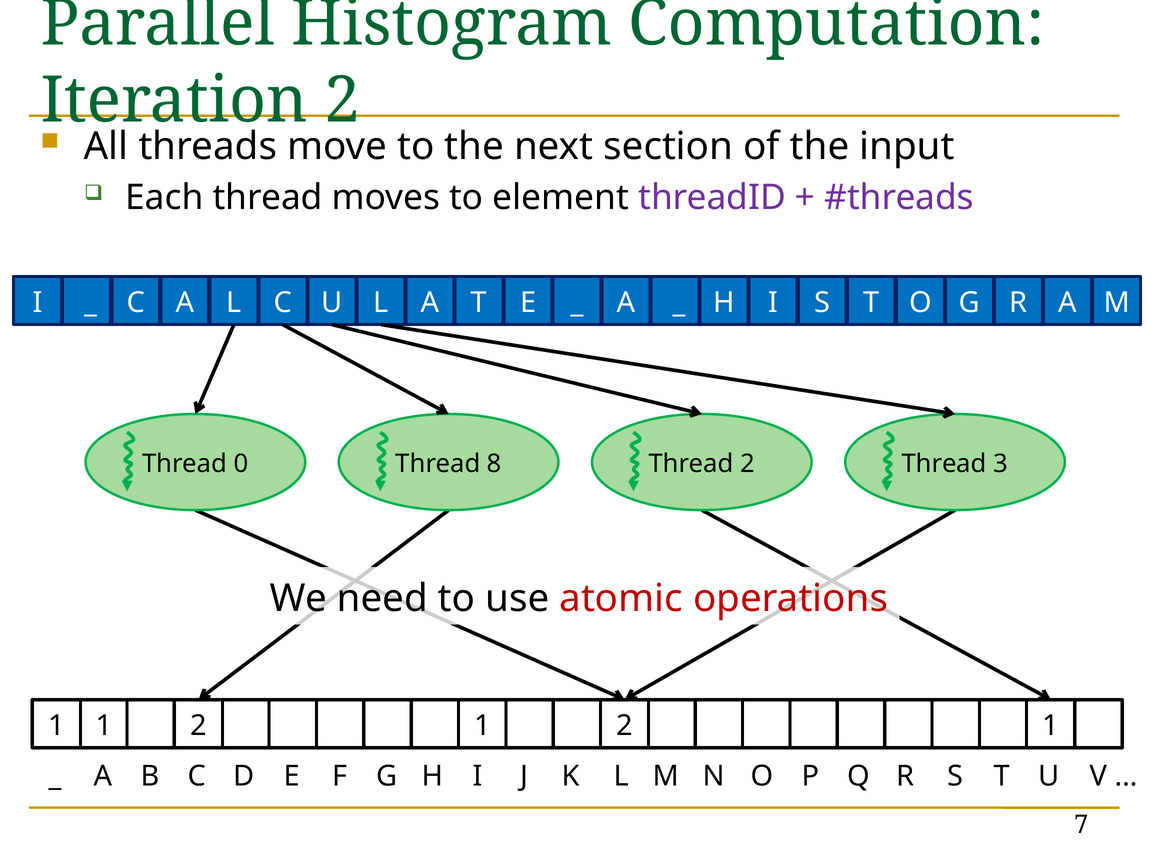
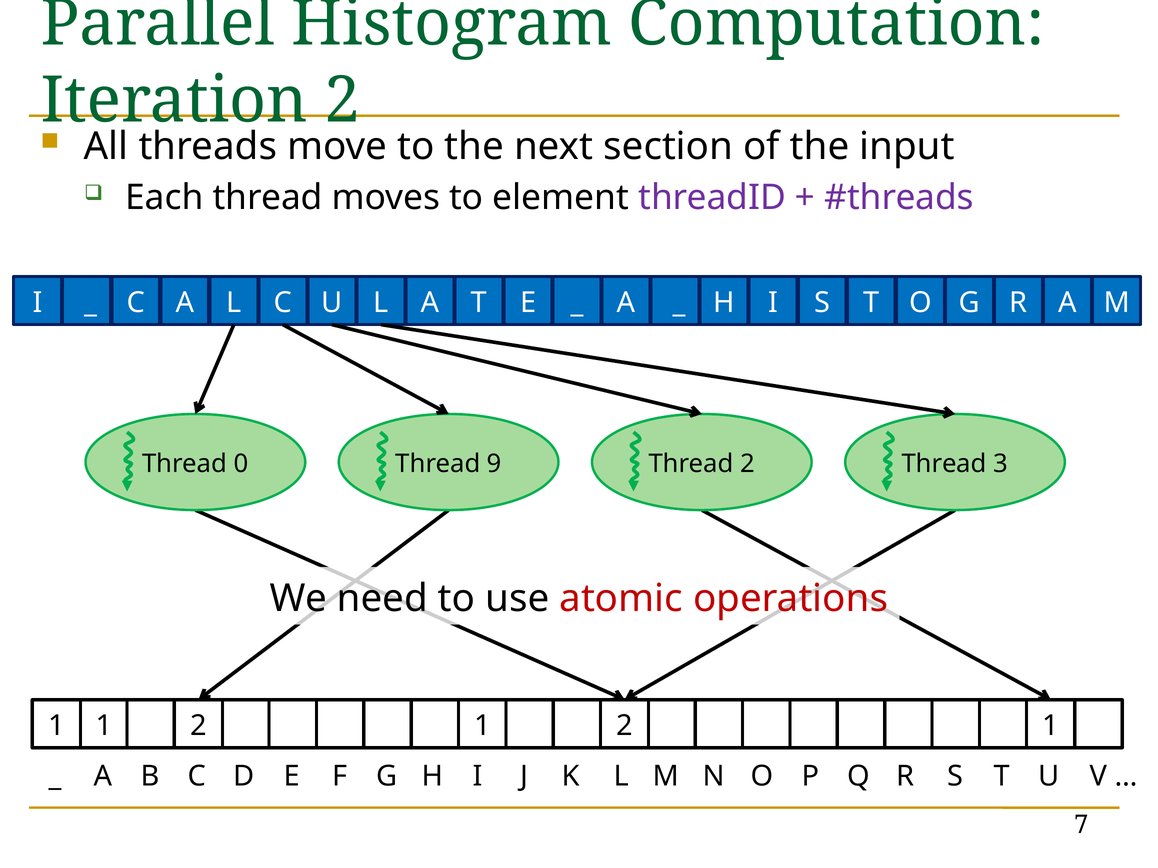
8: 8 -> 9
